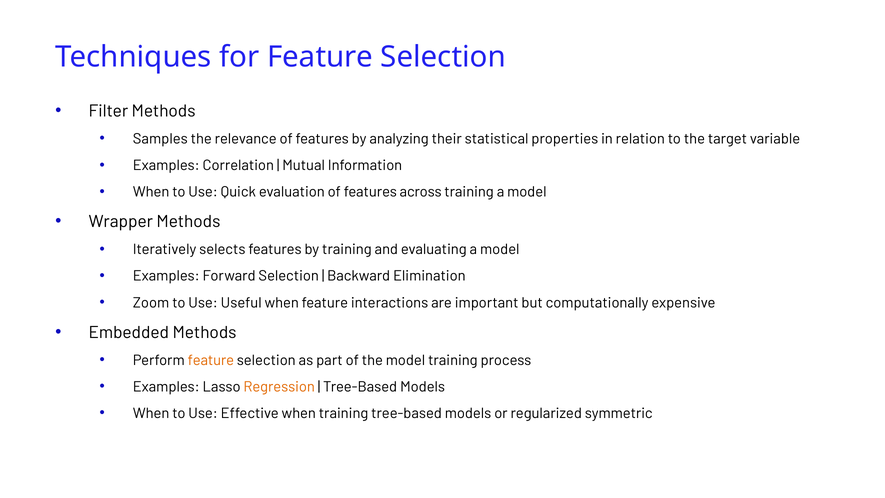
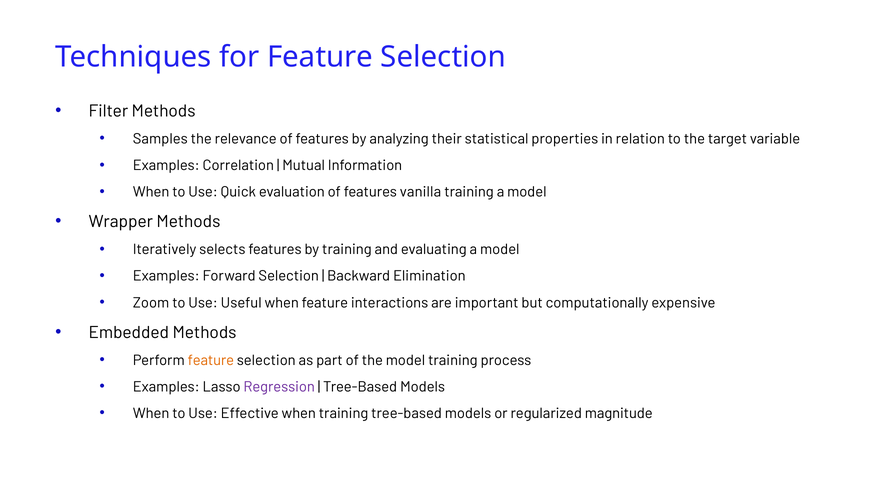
across: across -> vanilla
Regression colour: orange -> purple
symmetric: symmetric -> magnitude
